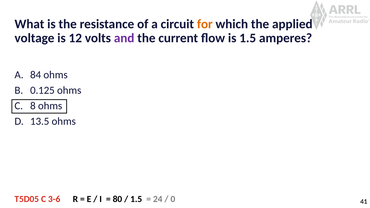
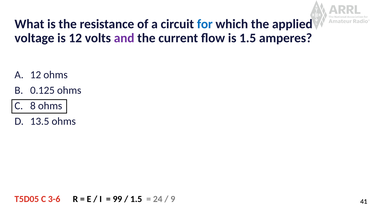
for colour: orange -> blue
A 84: 84 -> 12
80: 80 -> 99
0: 0 -> 9
